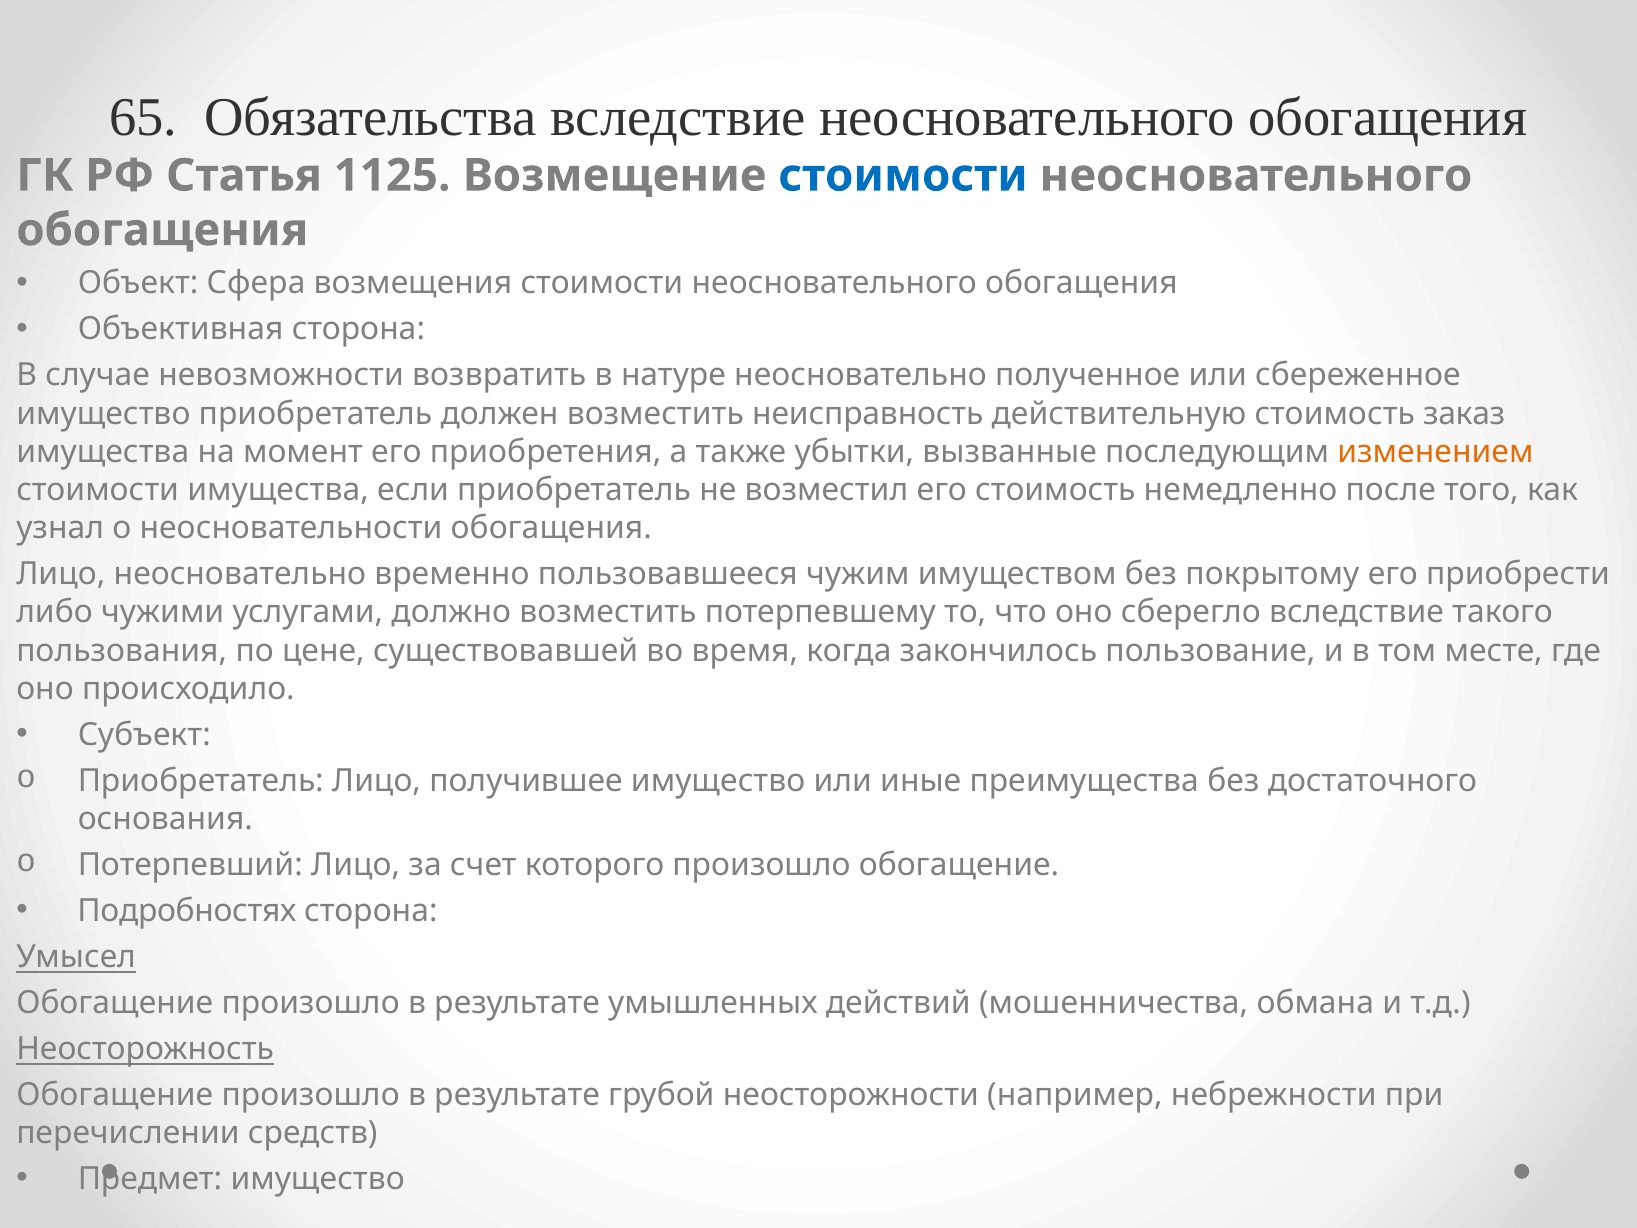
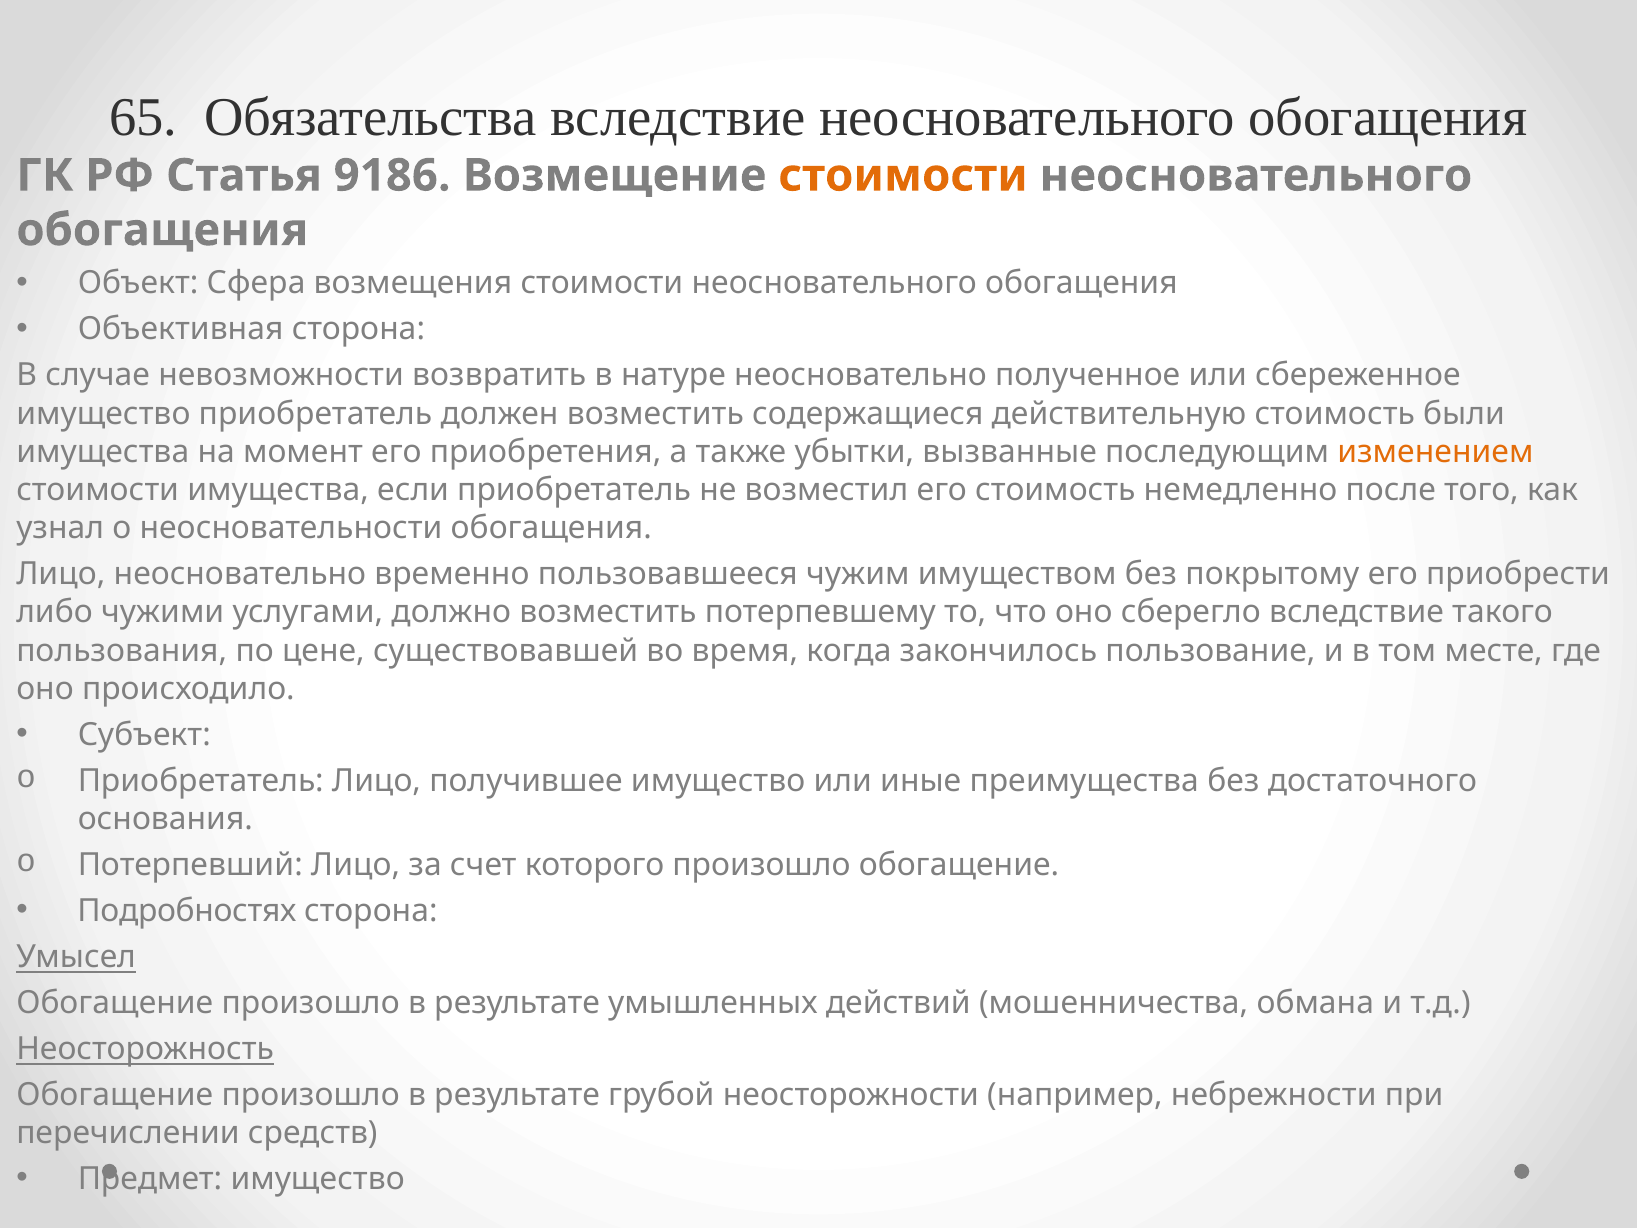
1125: 1125 -> 9186
стоимости at (903, 176) colour: blue -> orange
неисправность: неисправность -> содержащиеся
заказ: заказ -> были
